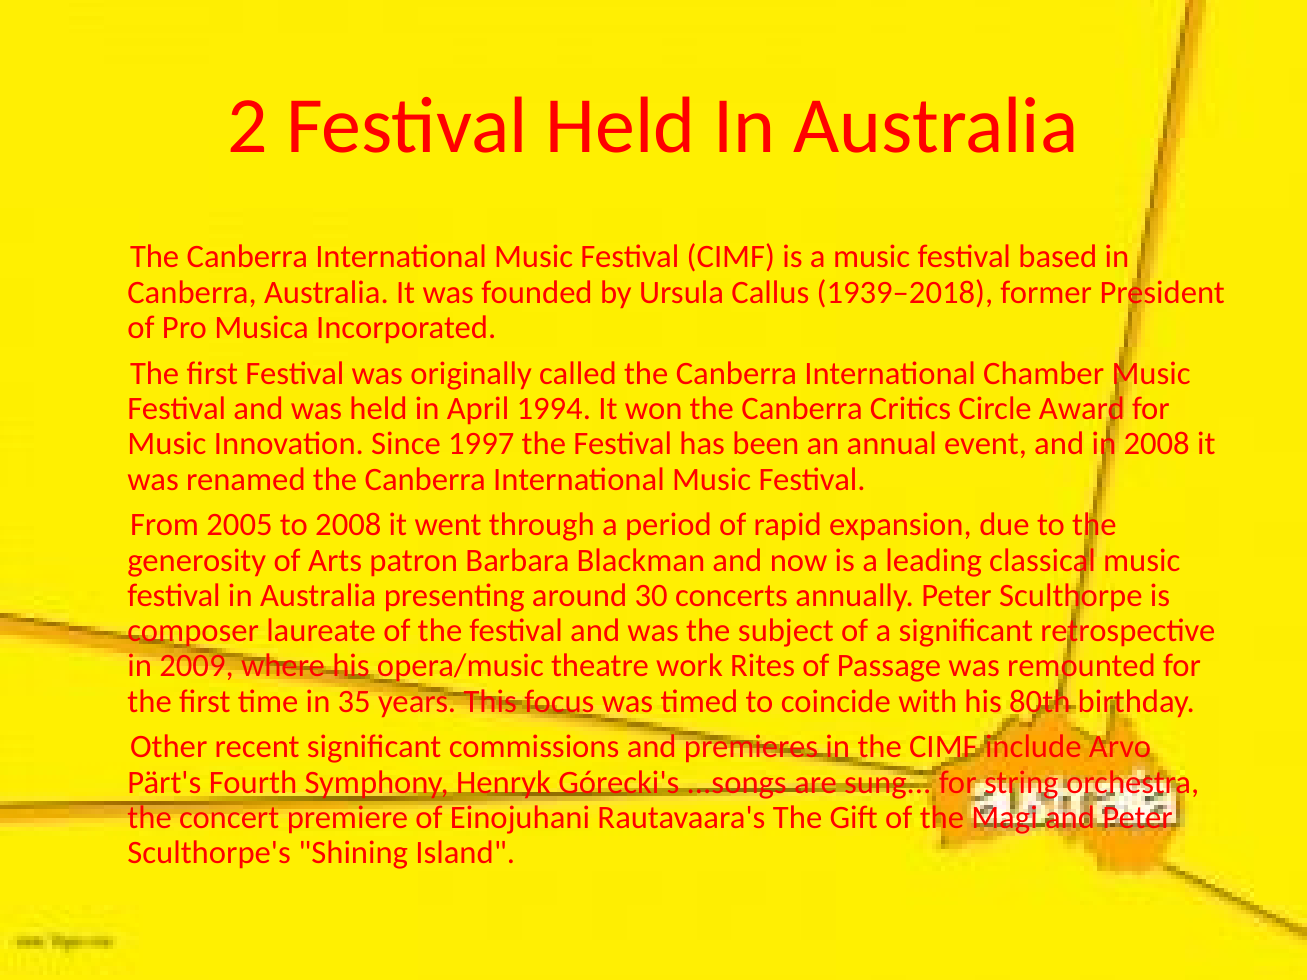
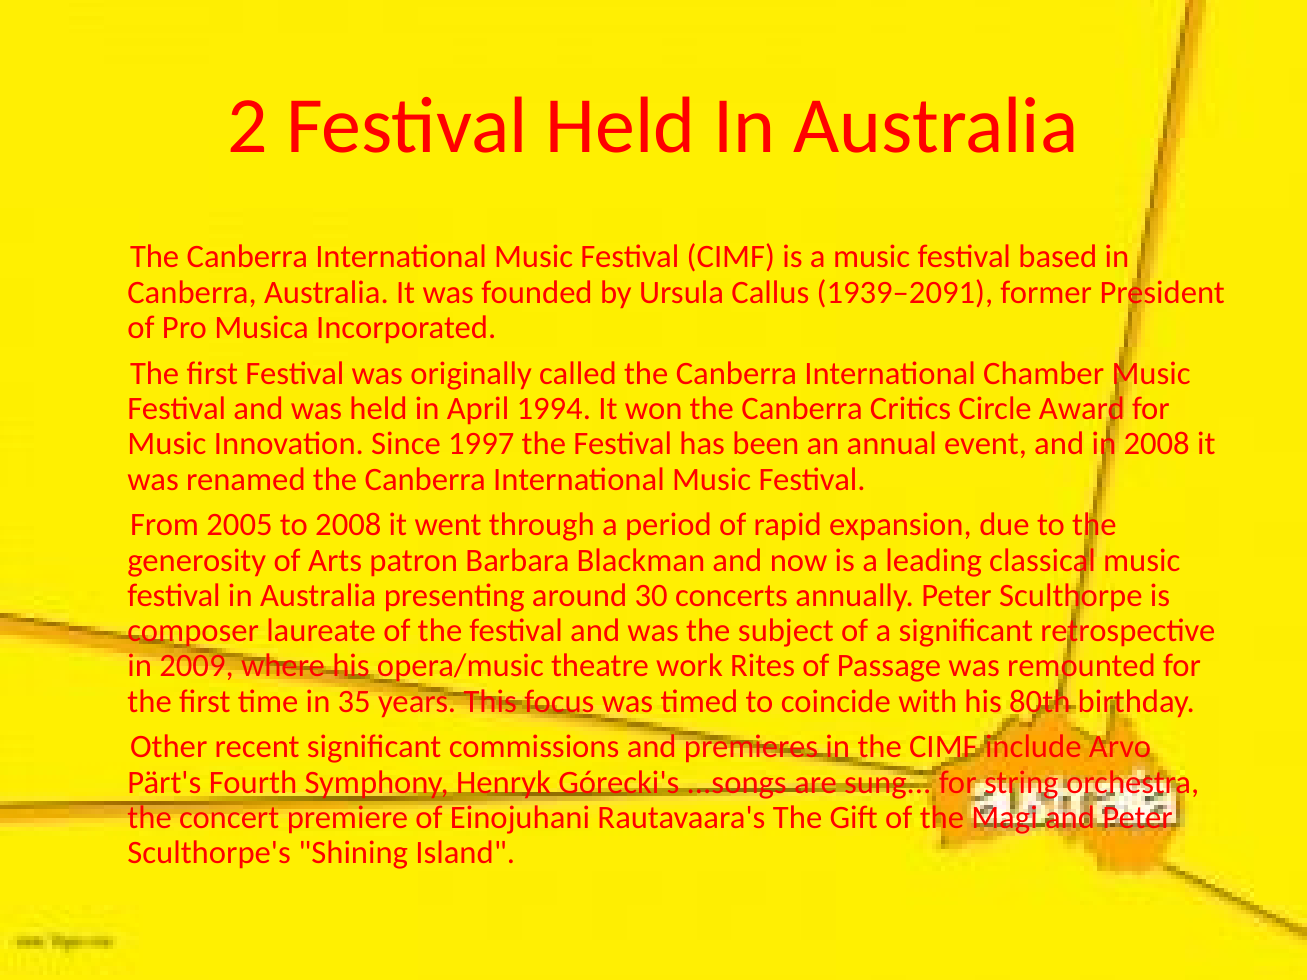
1939–2018: 1939–2018 -> 1939–2091
